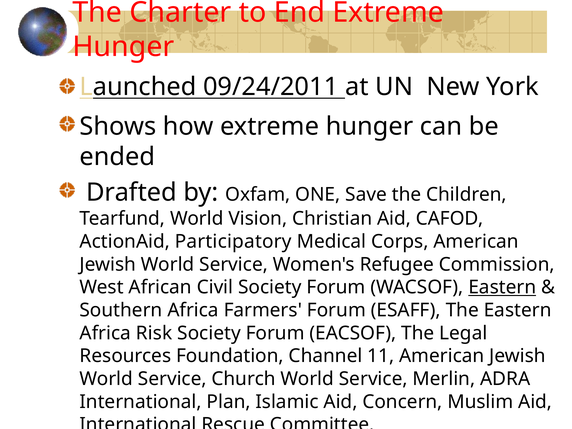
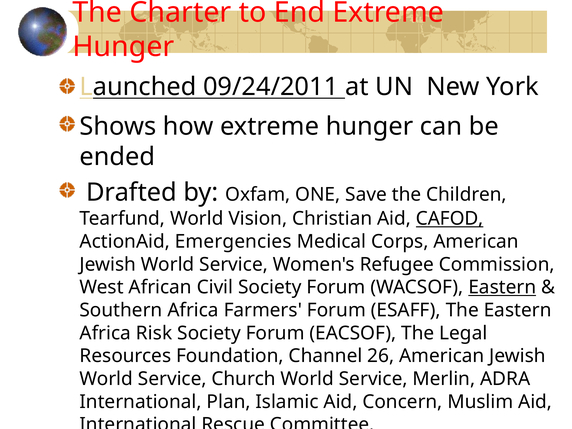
CAFOD underline: none -> present
Participatory: Participatory -> Emergencies
11: 11 -> 26
